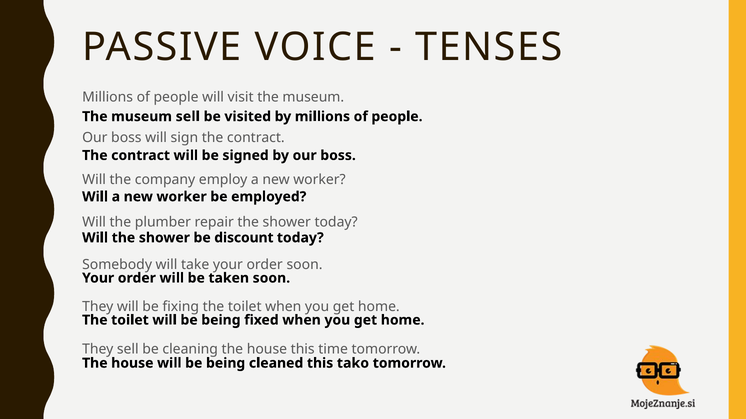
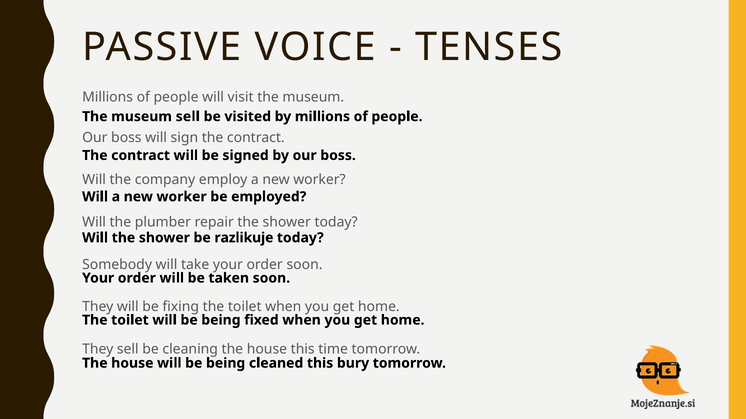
discount: discount -> razlikuje
tako: tako -> bury
